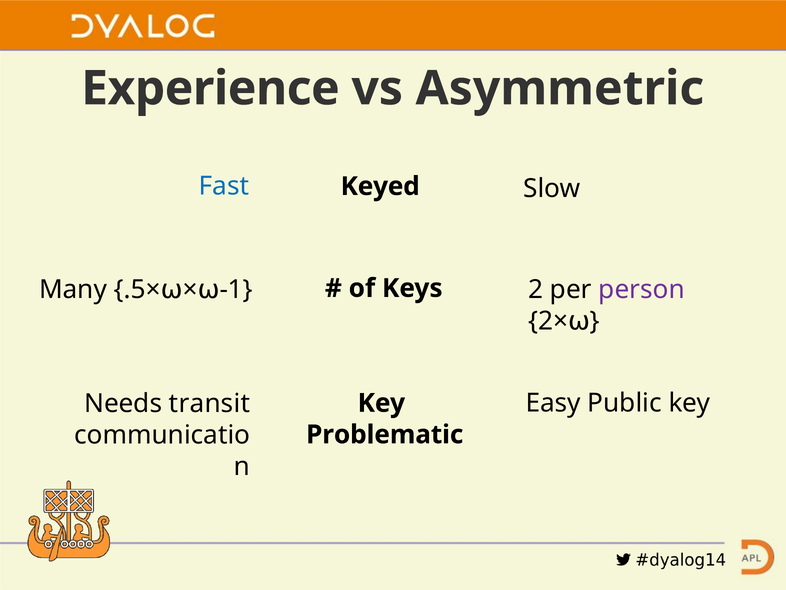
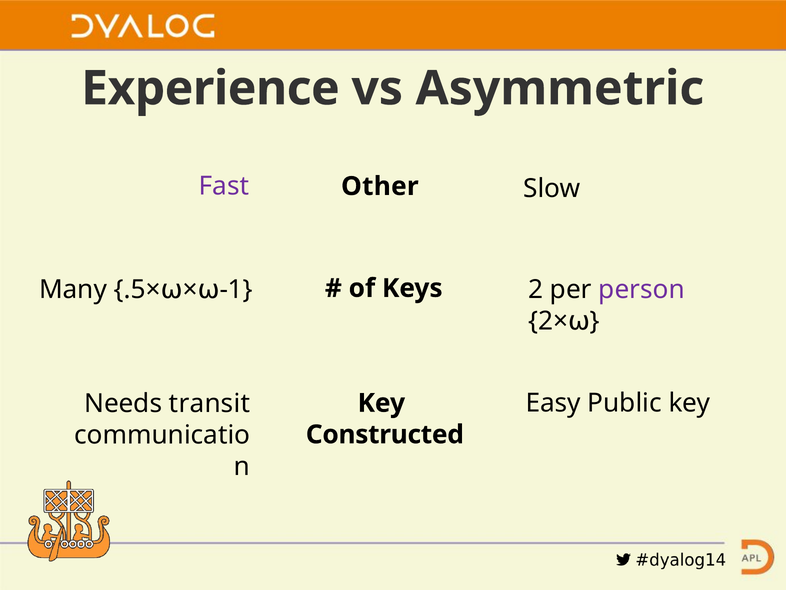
Fast colour: blue -> purple
Keyed: Keyed -> Other
Problematic: Problematic -> Constructed
